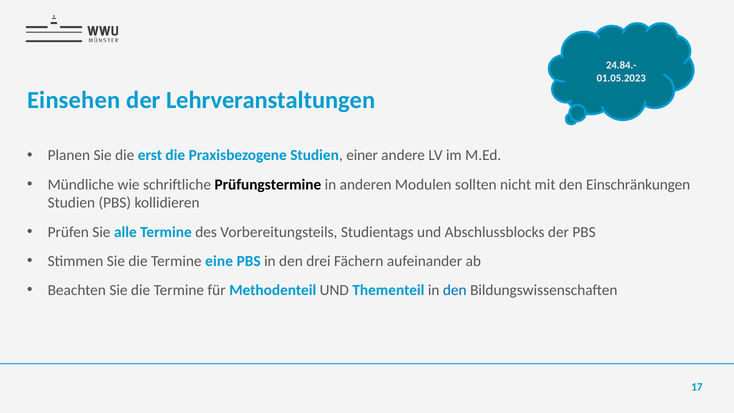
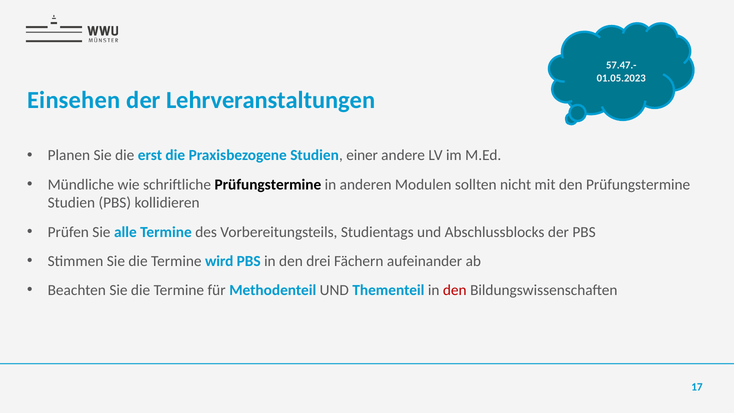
24.84.-: 24.84.- -> 57.47.-
den Einschränkungen: Einschränkungen -> Prüfungstermine
eine: eine -> wird
den at (455, 290) colour: blue -> red
